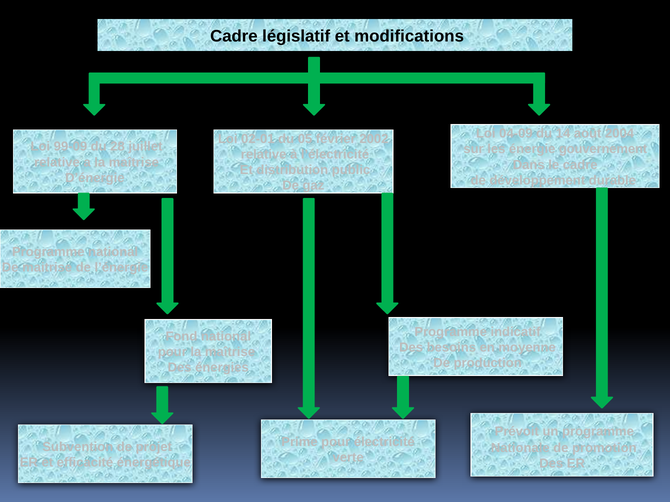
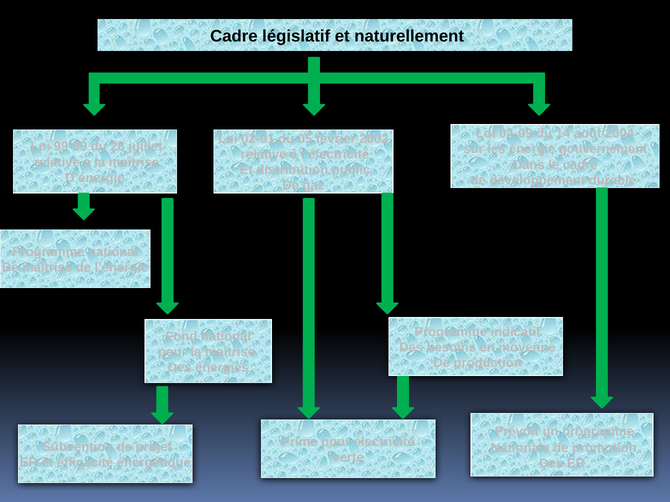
modifications: modifications -> naturellement
